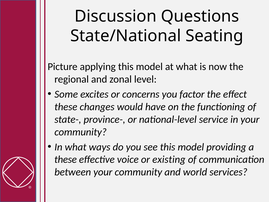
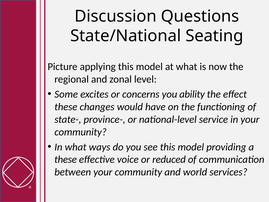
factor: factor -> ability
existing: existing -> reduced
